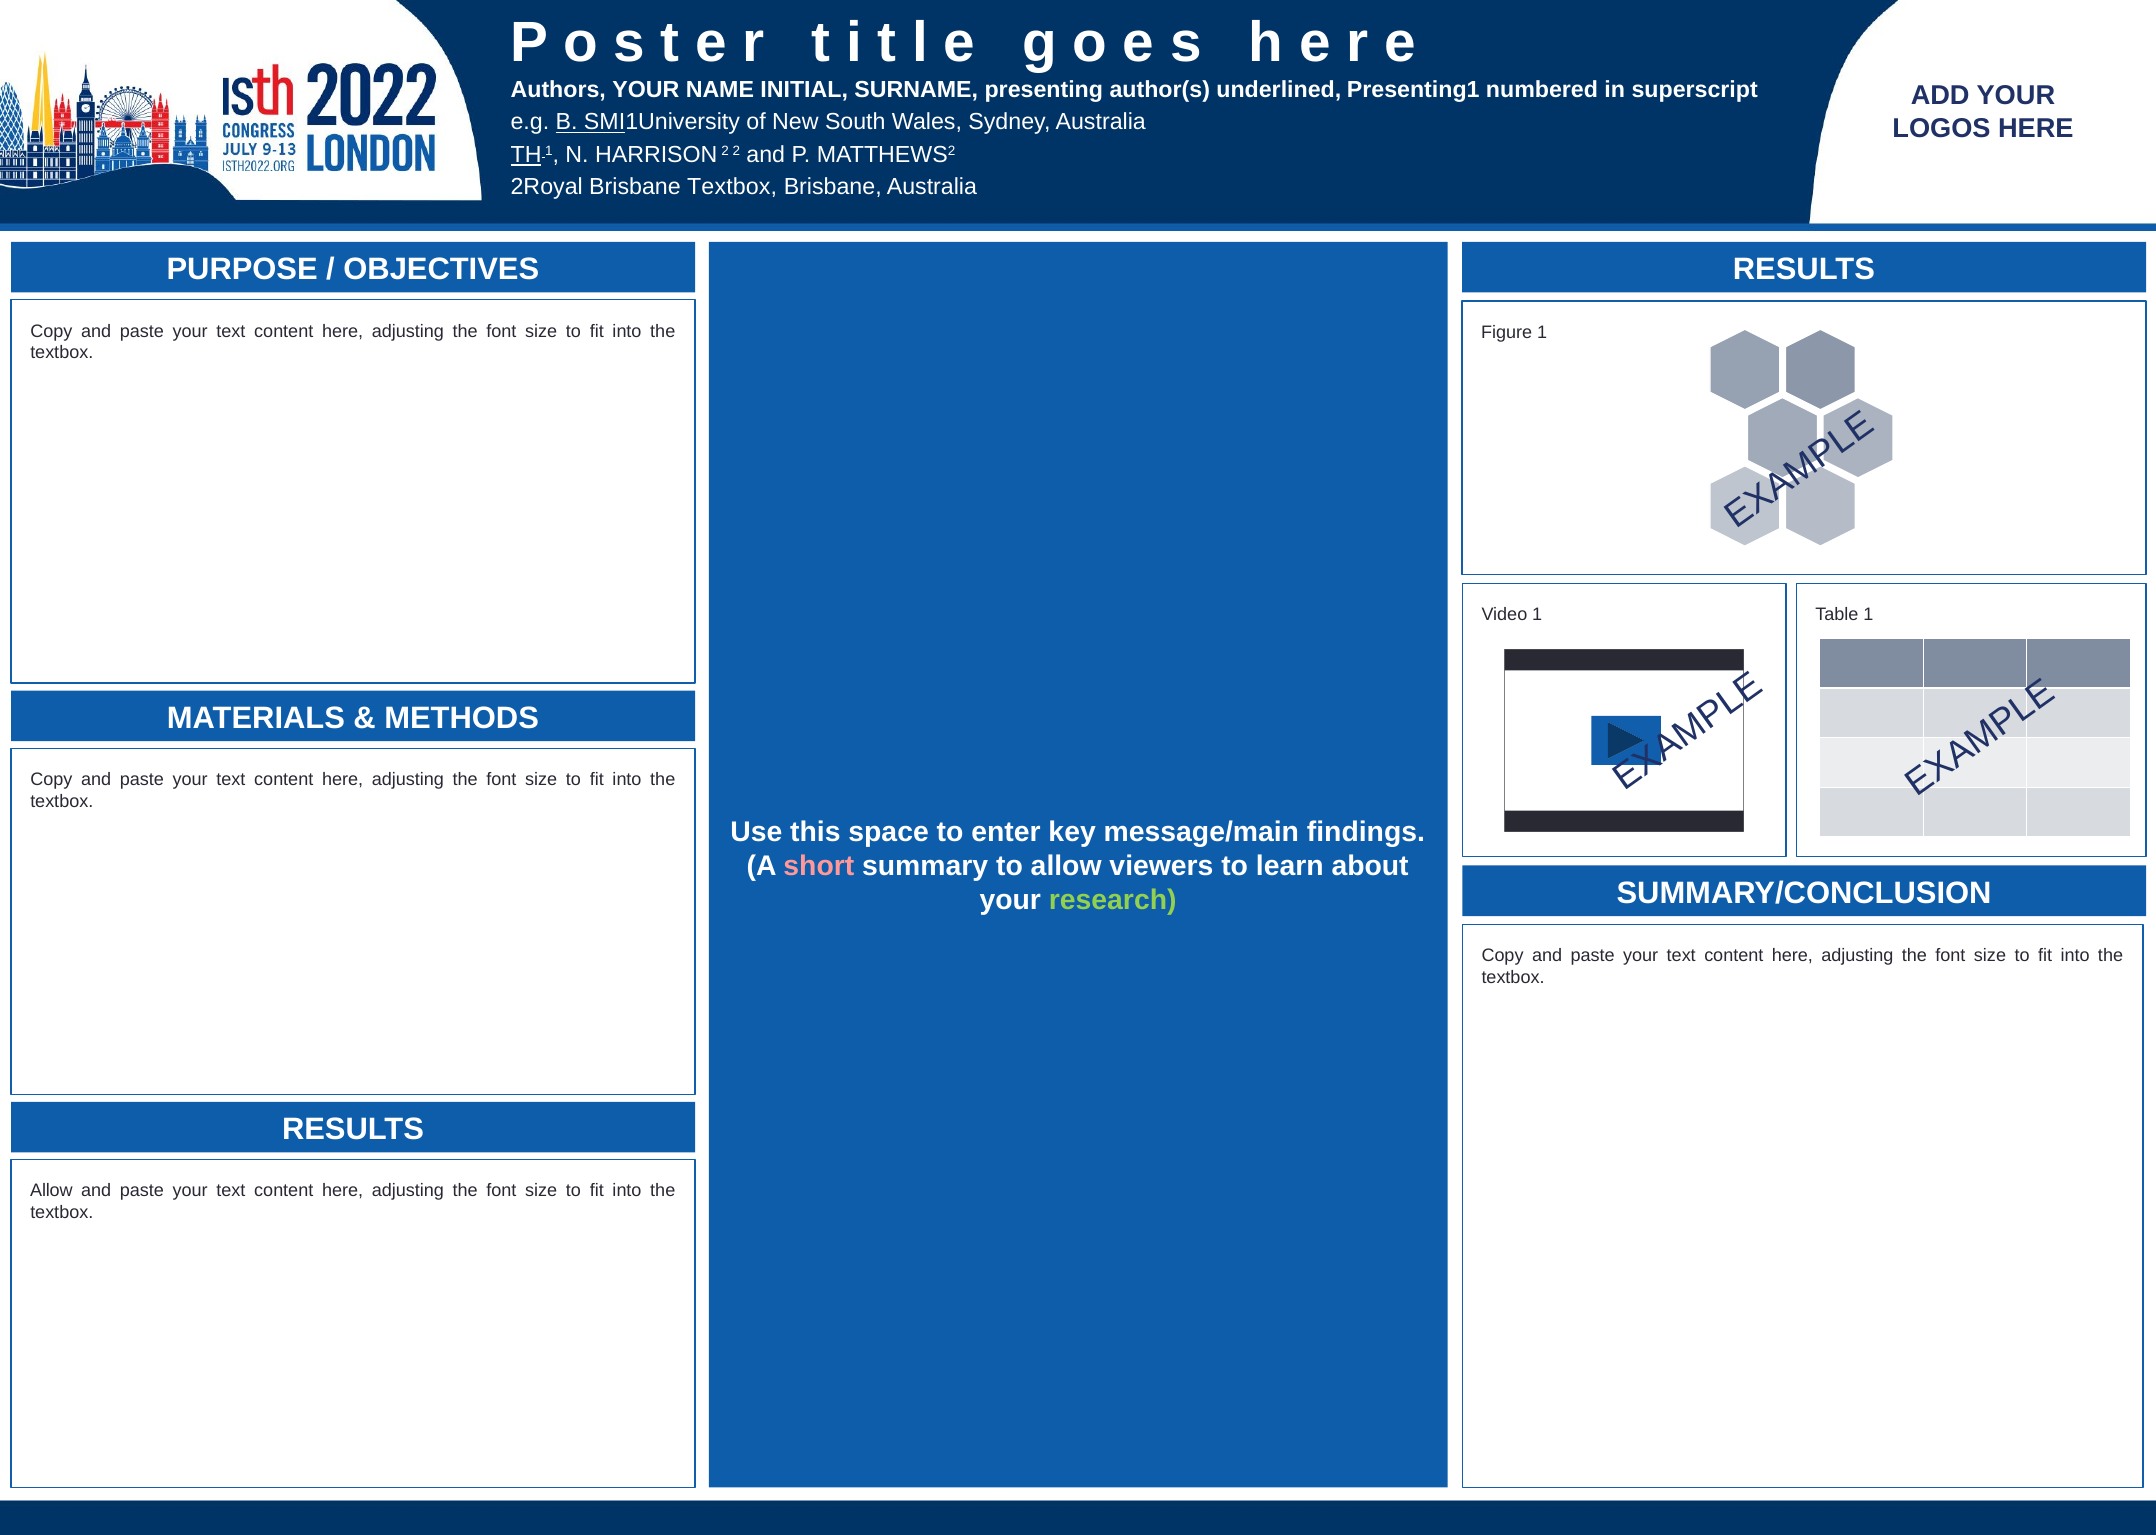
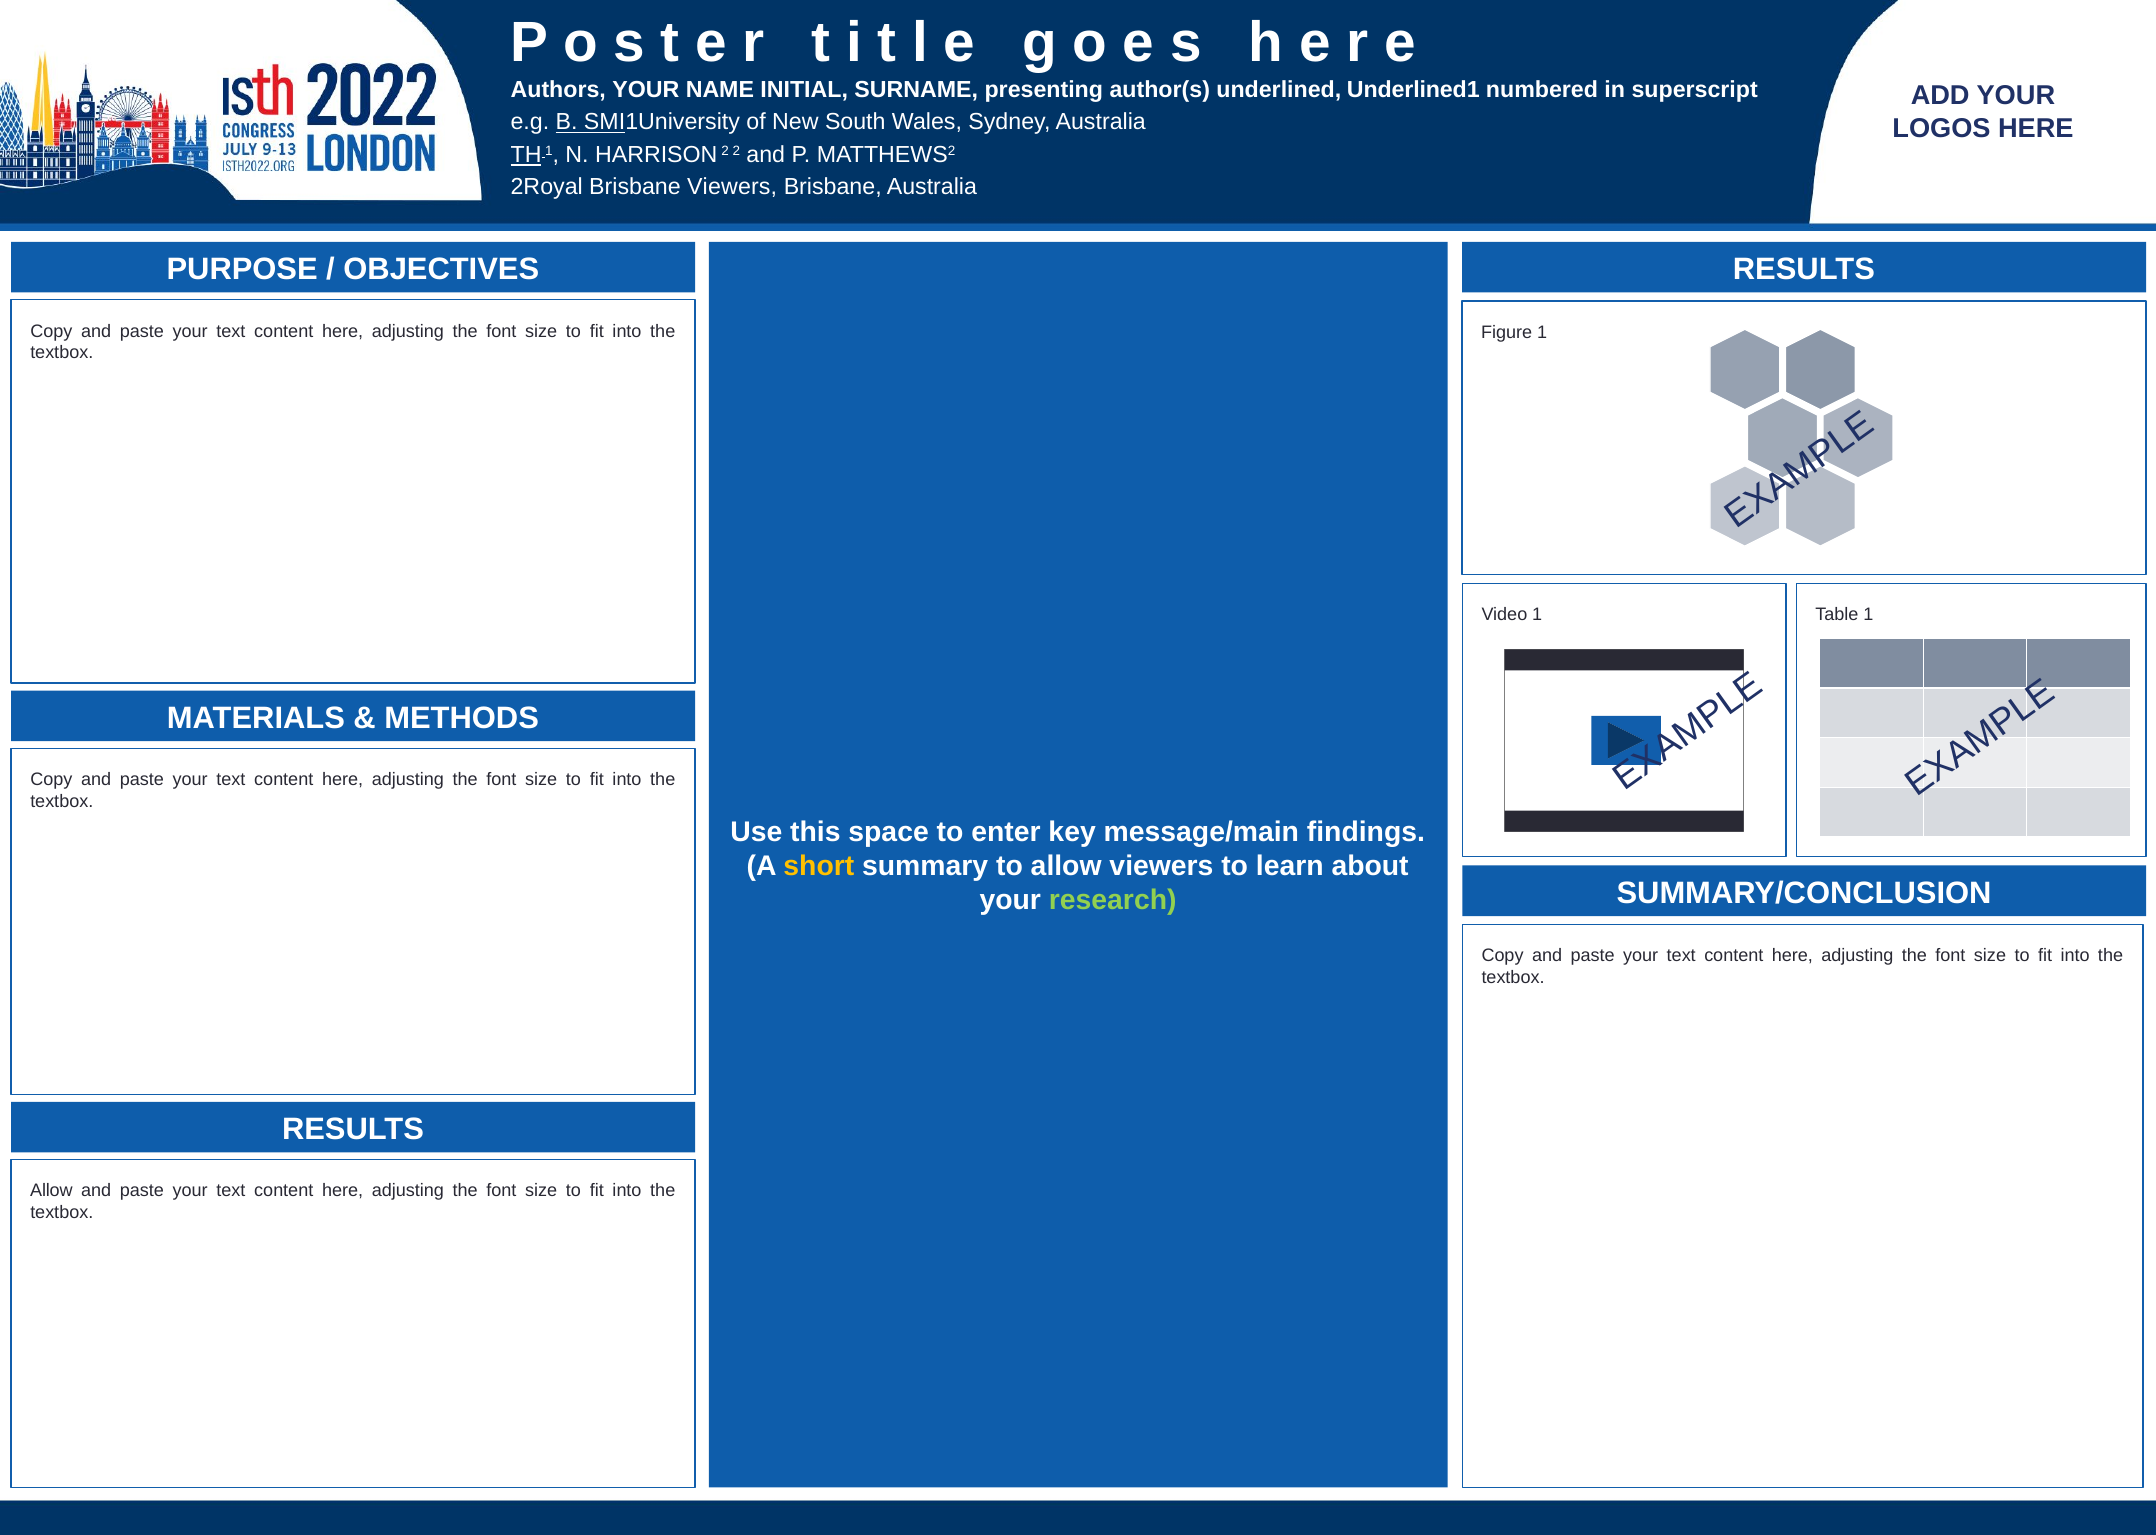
Presenting1: Presenting1 -> Underlined1
Brisbane Textbox: Textbox -> Viewers
short colour: pink -> yellow
